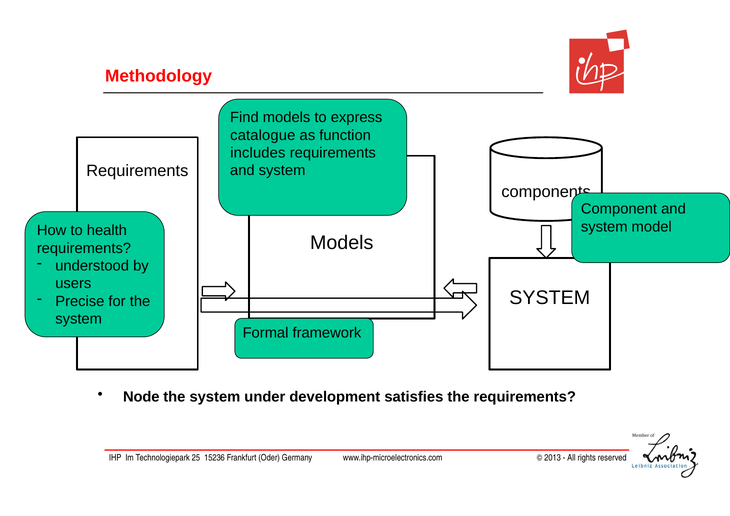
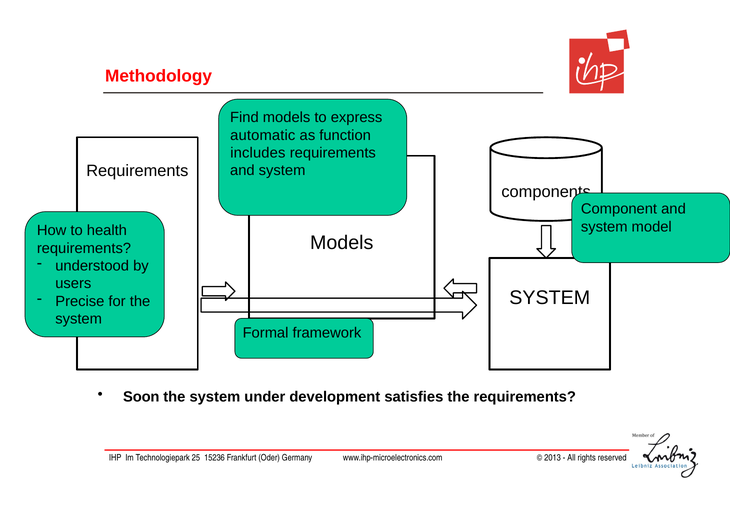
catalogue: catalogue -> automatic
Node: Node -> Soon
